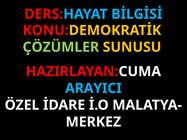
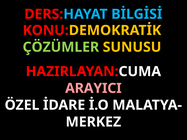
ARAYICI colour: light blue -> pink
